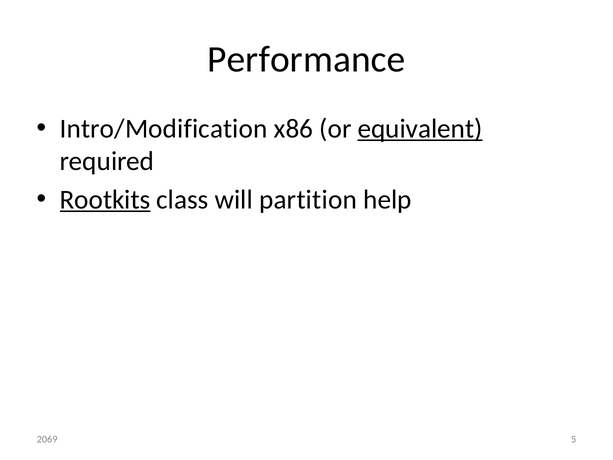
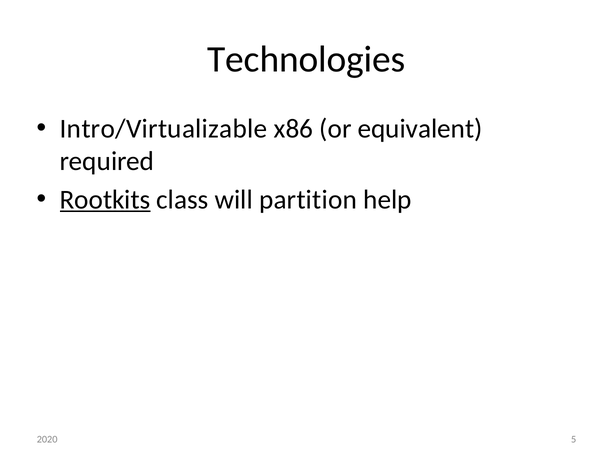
Performance: Performance -> Technologies
Intro/Modification: Intro/Modification -> Intro/Virtualizable
equivalent underline: present -> none
2069: 2069 -> 2020
